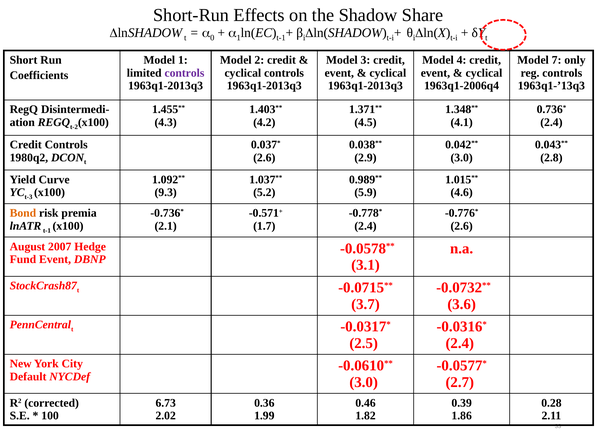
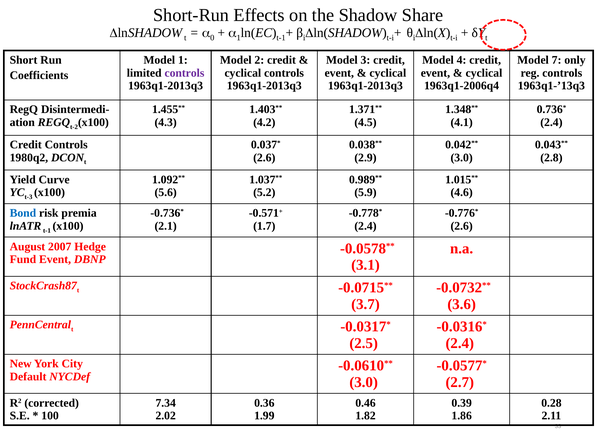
9.3: 9.3 -> 5.6
Bond colour: orange -> blue
6.73: 6.73 -> 7.34
